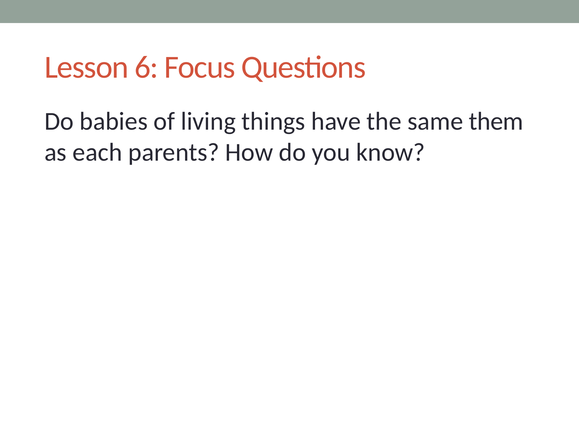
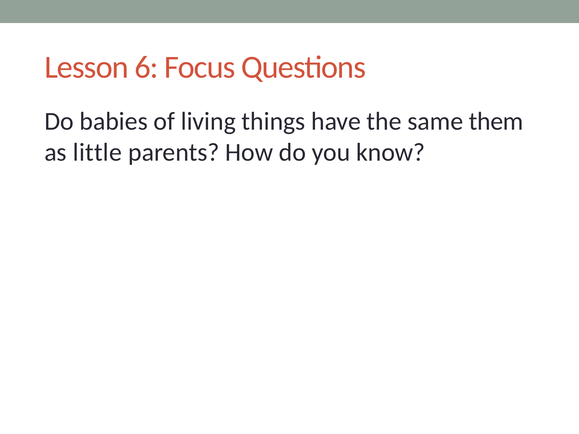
each: each -> little
